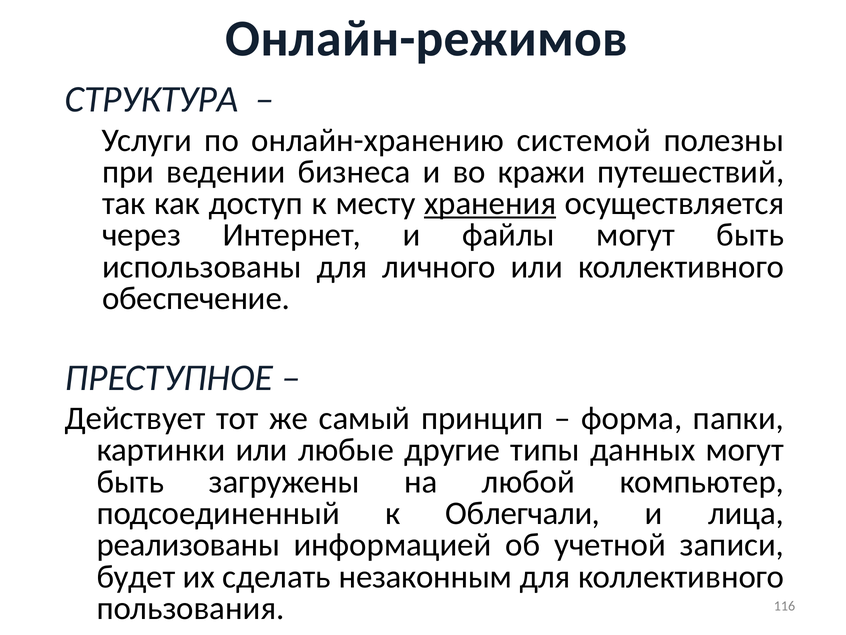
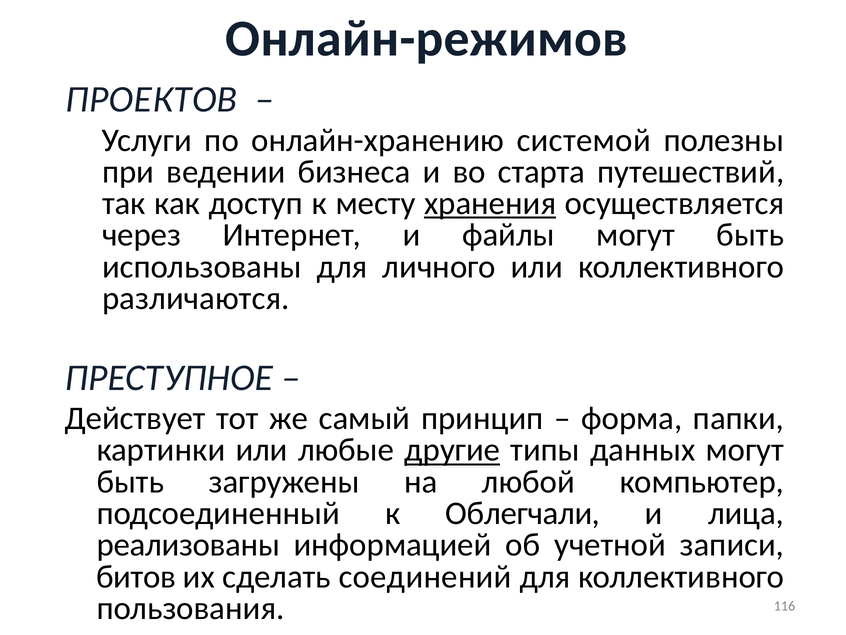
СТРУКТУРА: СТРУКТУРА -> ПРОЕКТОВ
кражи: кражи -> старта
обеспечение: обеспечение -> различаются
другие underline: none -> present
будет: будет -> битов
незаконным: незаконным -> соединений
